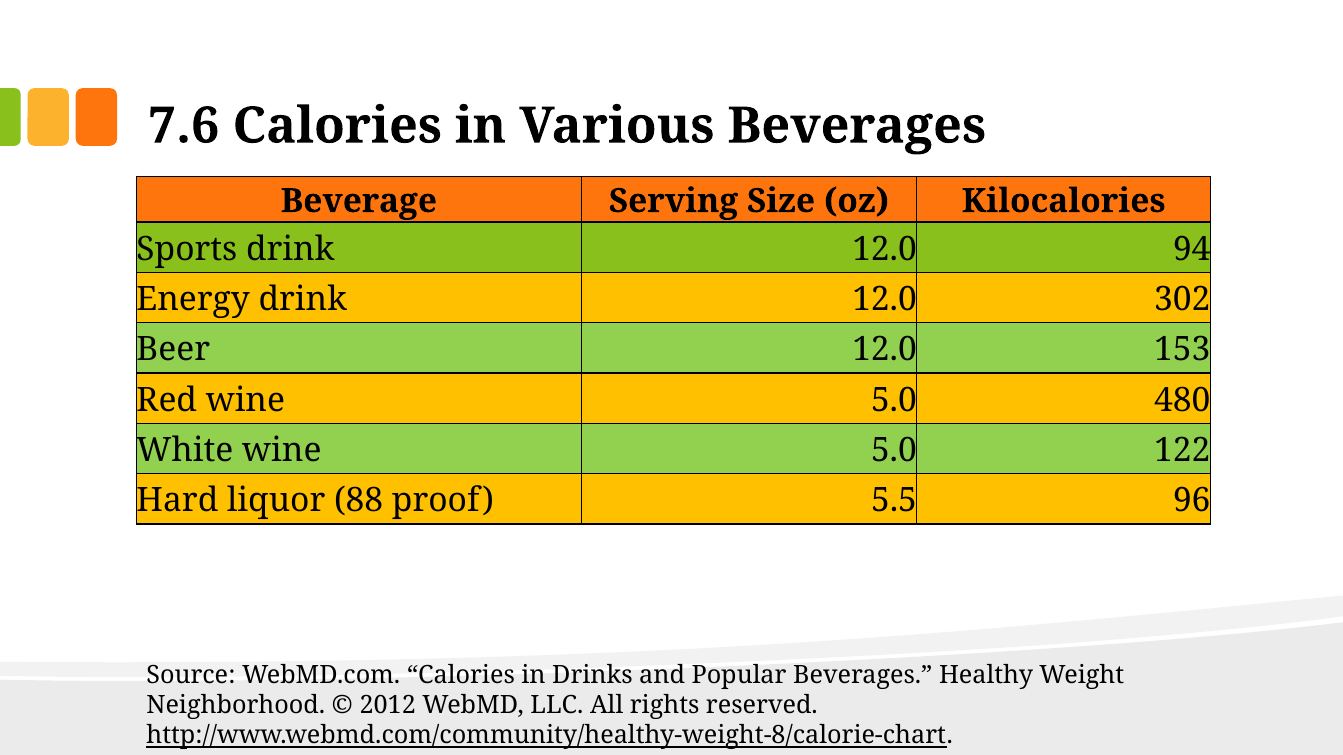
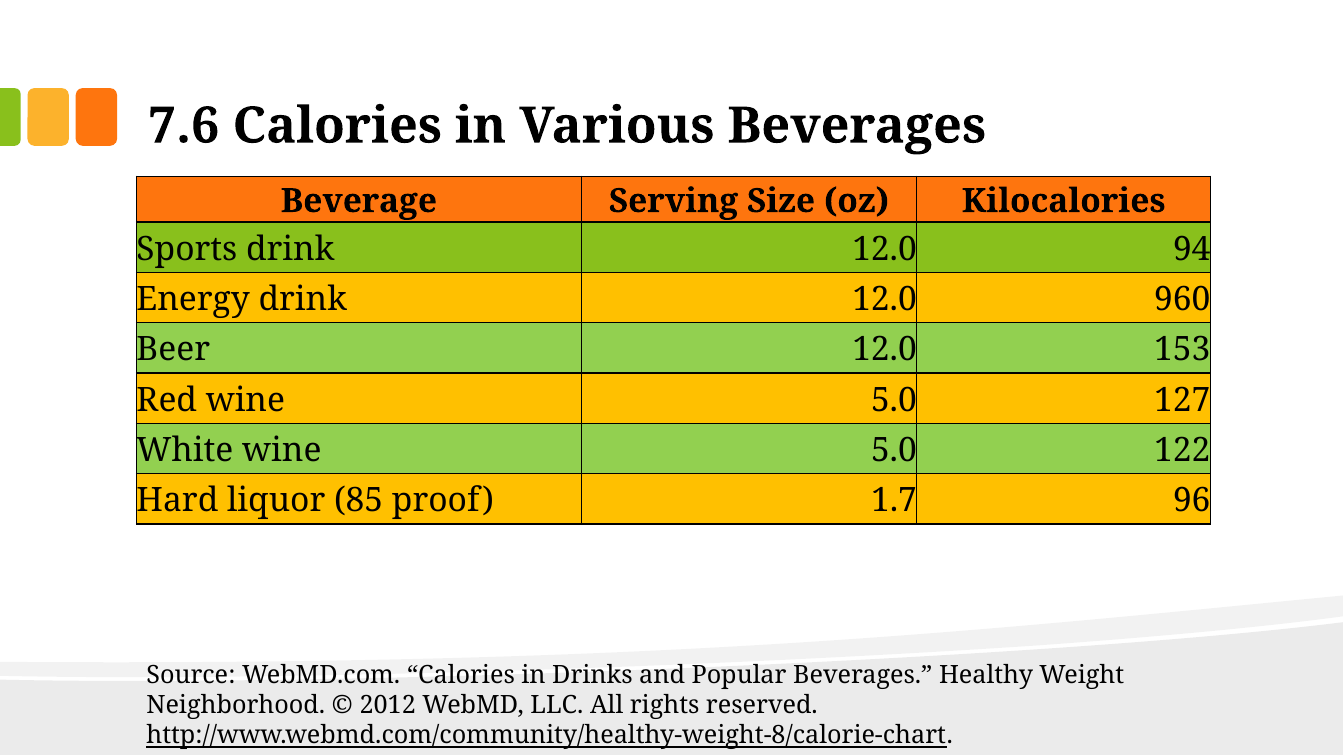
302: 302 -> 960
480: 480 -> 127
88: 88 -> 85
5.5: 5.5 -> 1.7
